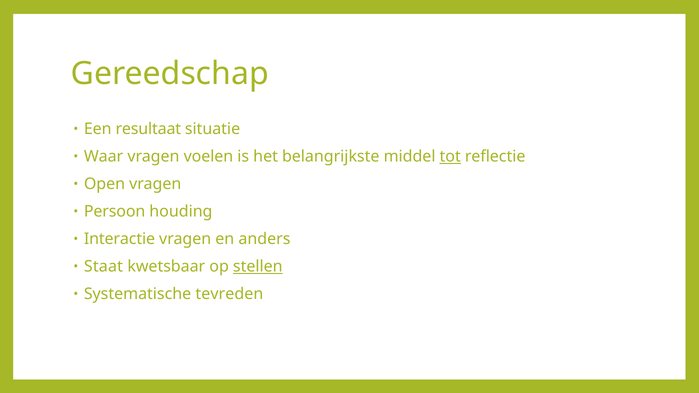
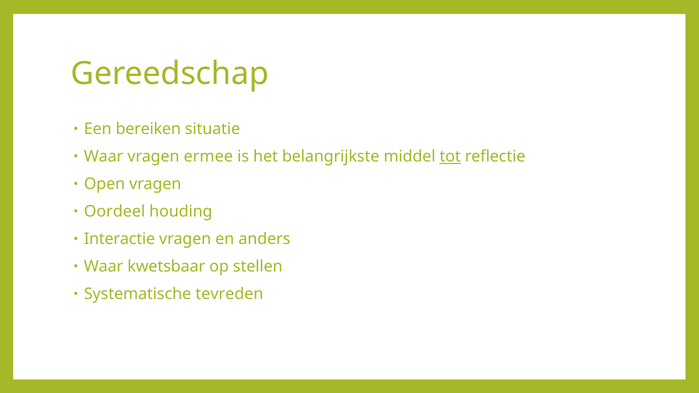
resultaat: resultaat -> bereiken
voelen: voelen -> ermee
Persoon: Persoon -> Oordeel
Staat at (103, 267): Staat -> Waar
stellen underline: present -> none
